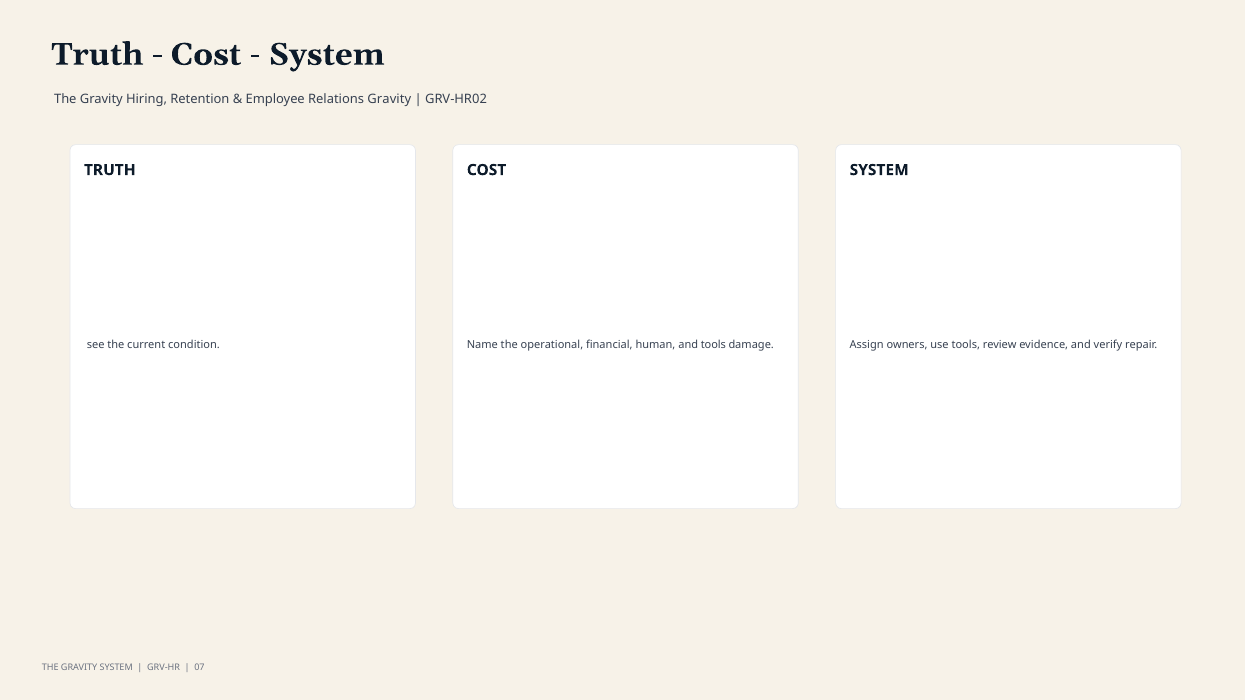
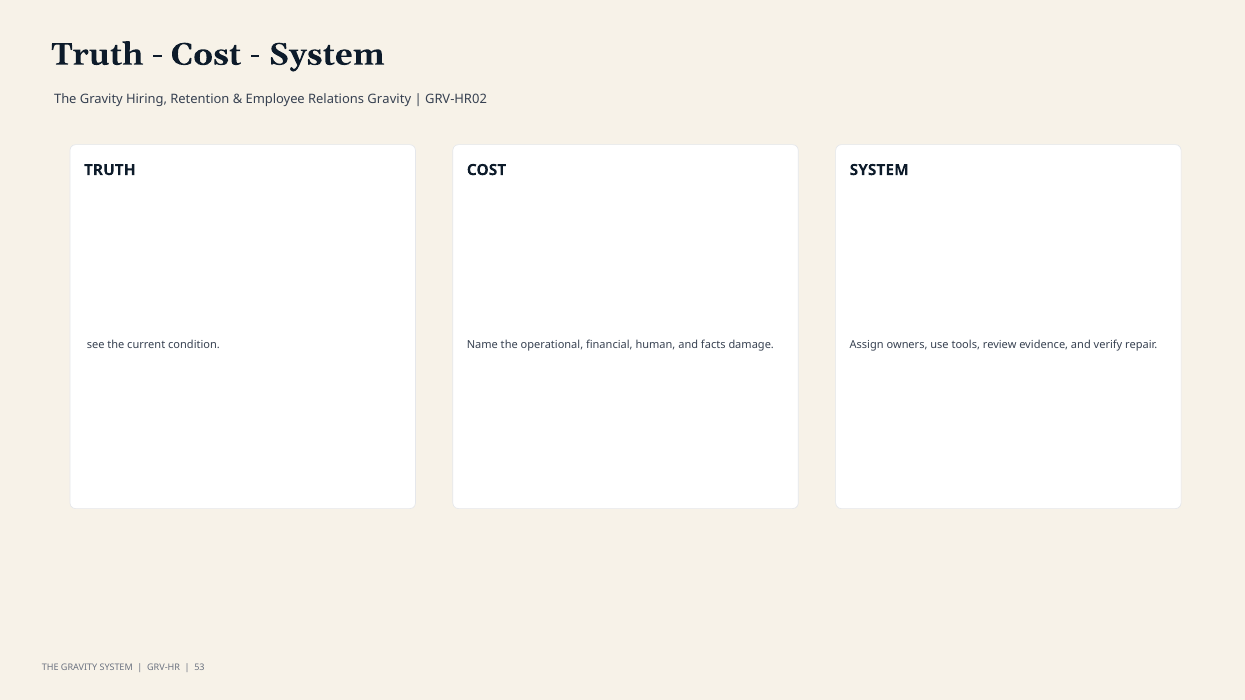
and tools: tools -> facts
07: 07 -> 53
